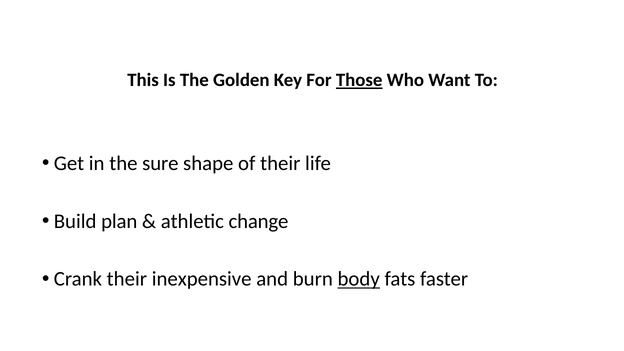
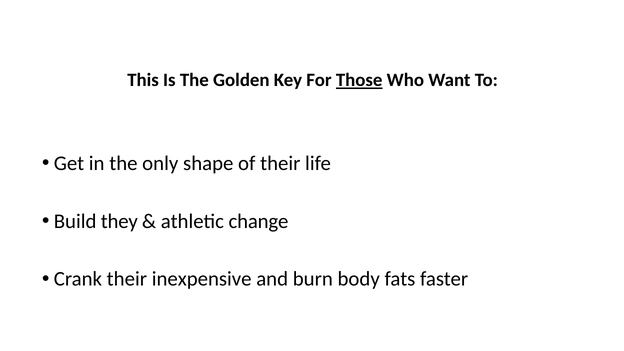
sure: sure -> only
plan: plan -> they
body underline: present -> none
